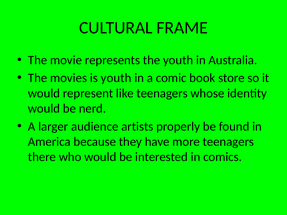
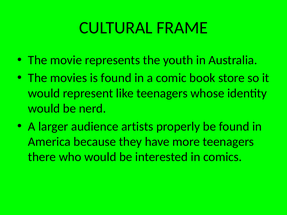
is youth: youth -> found
